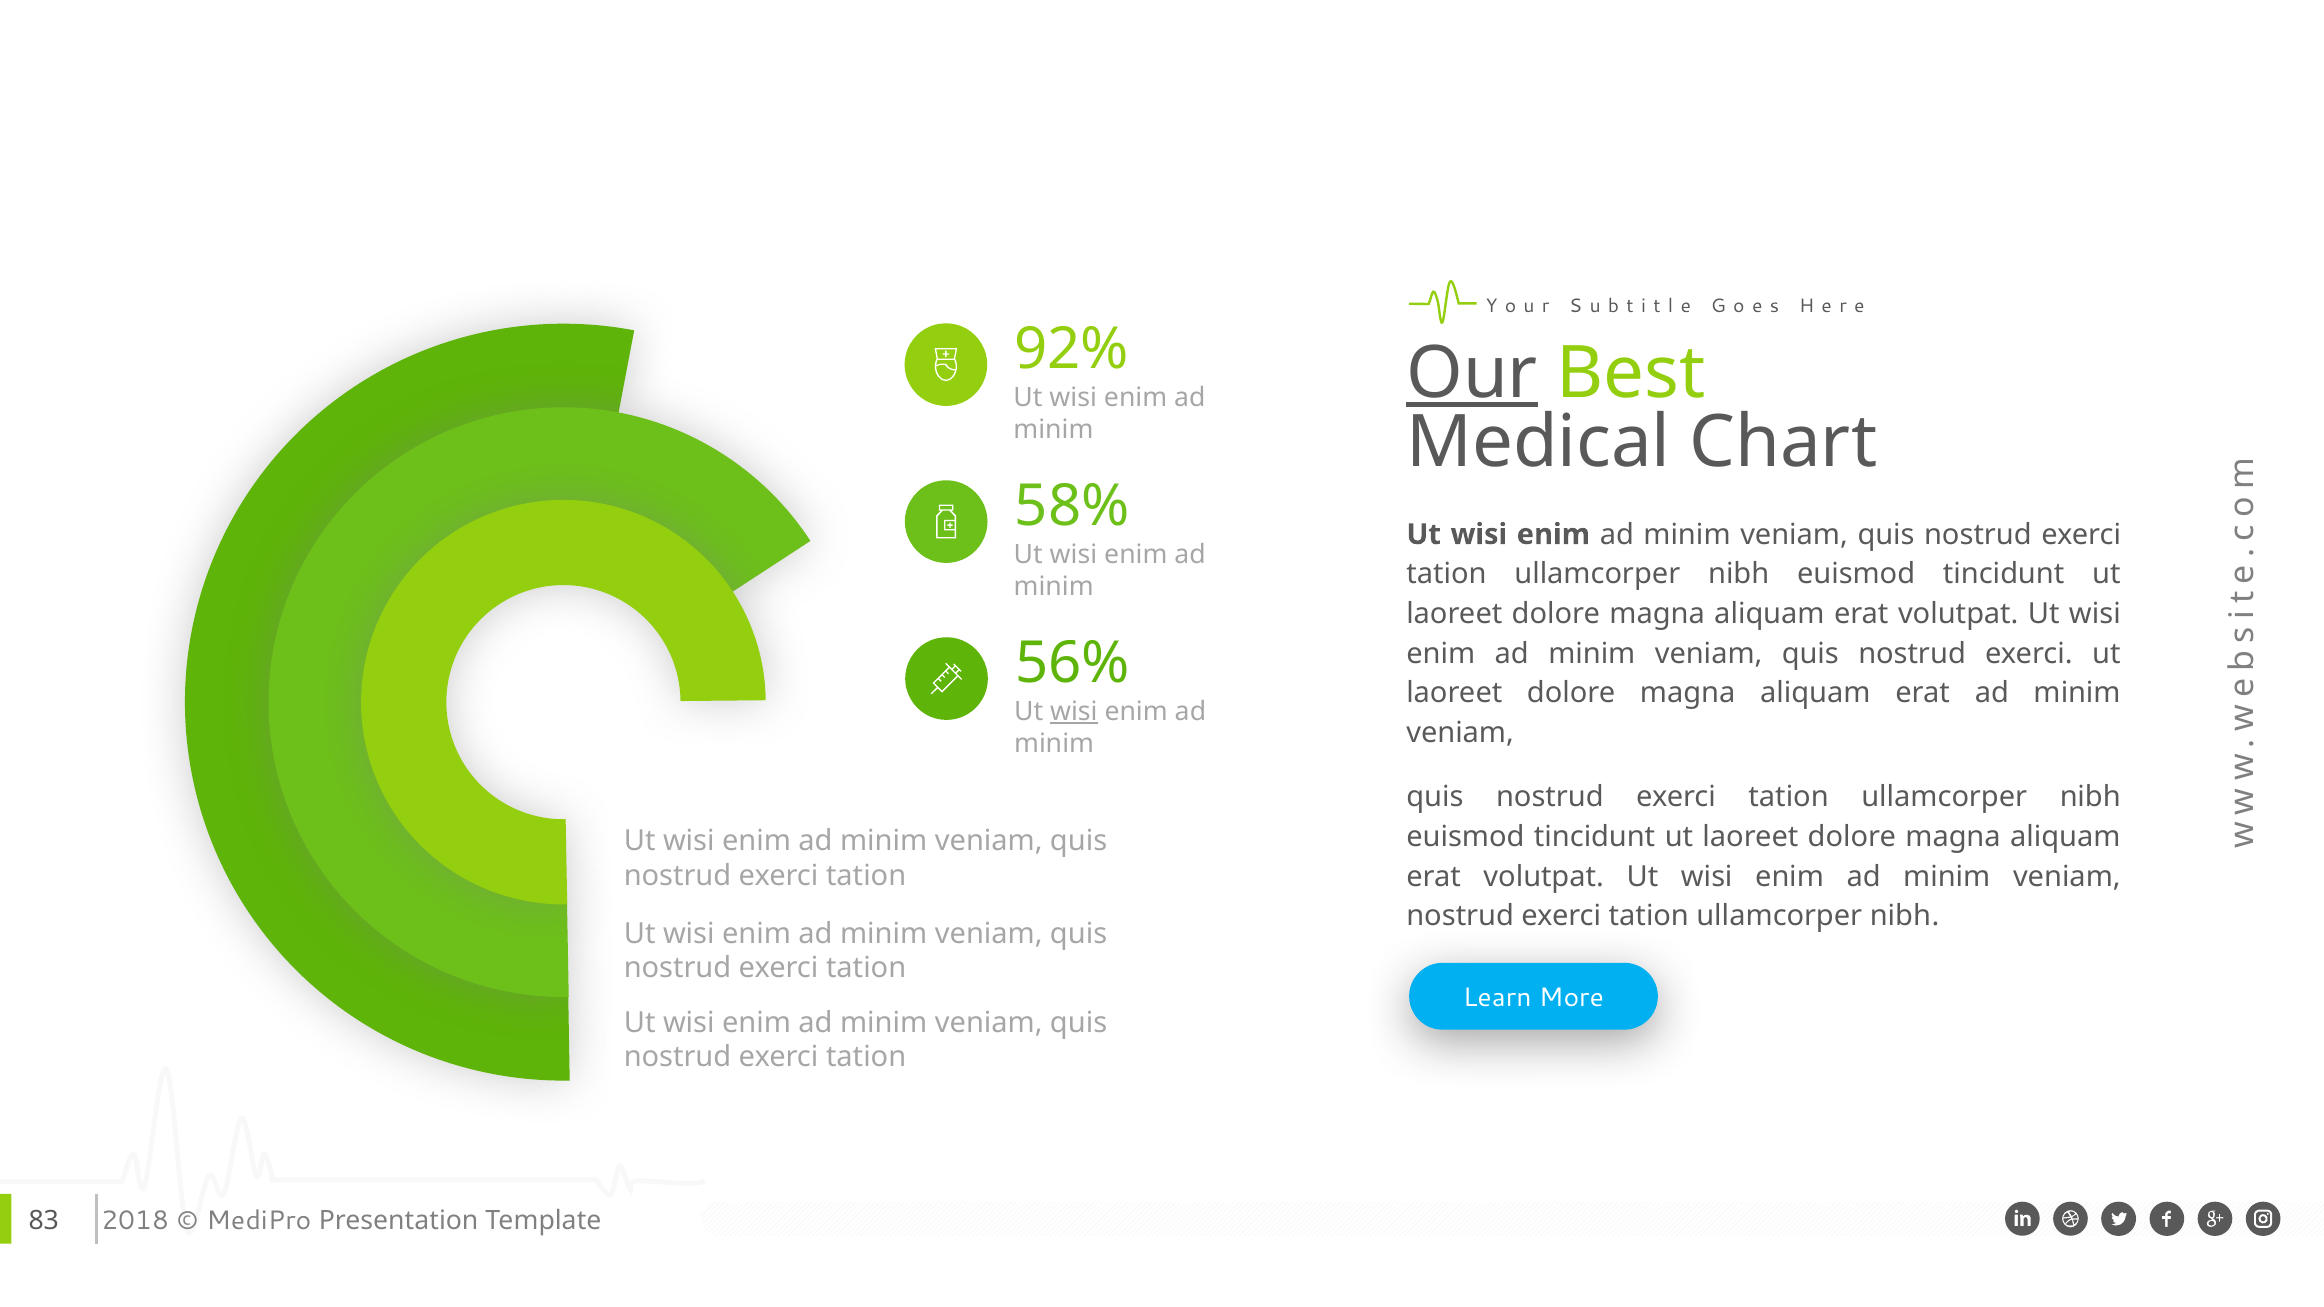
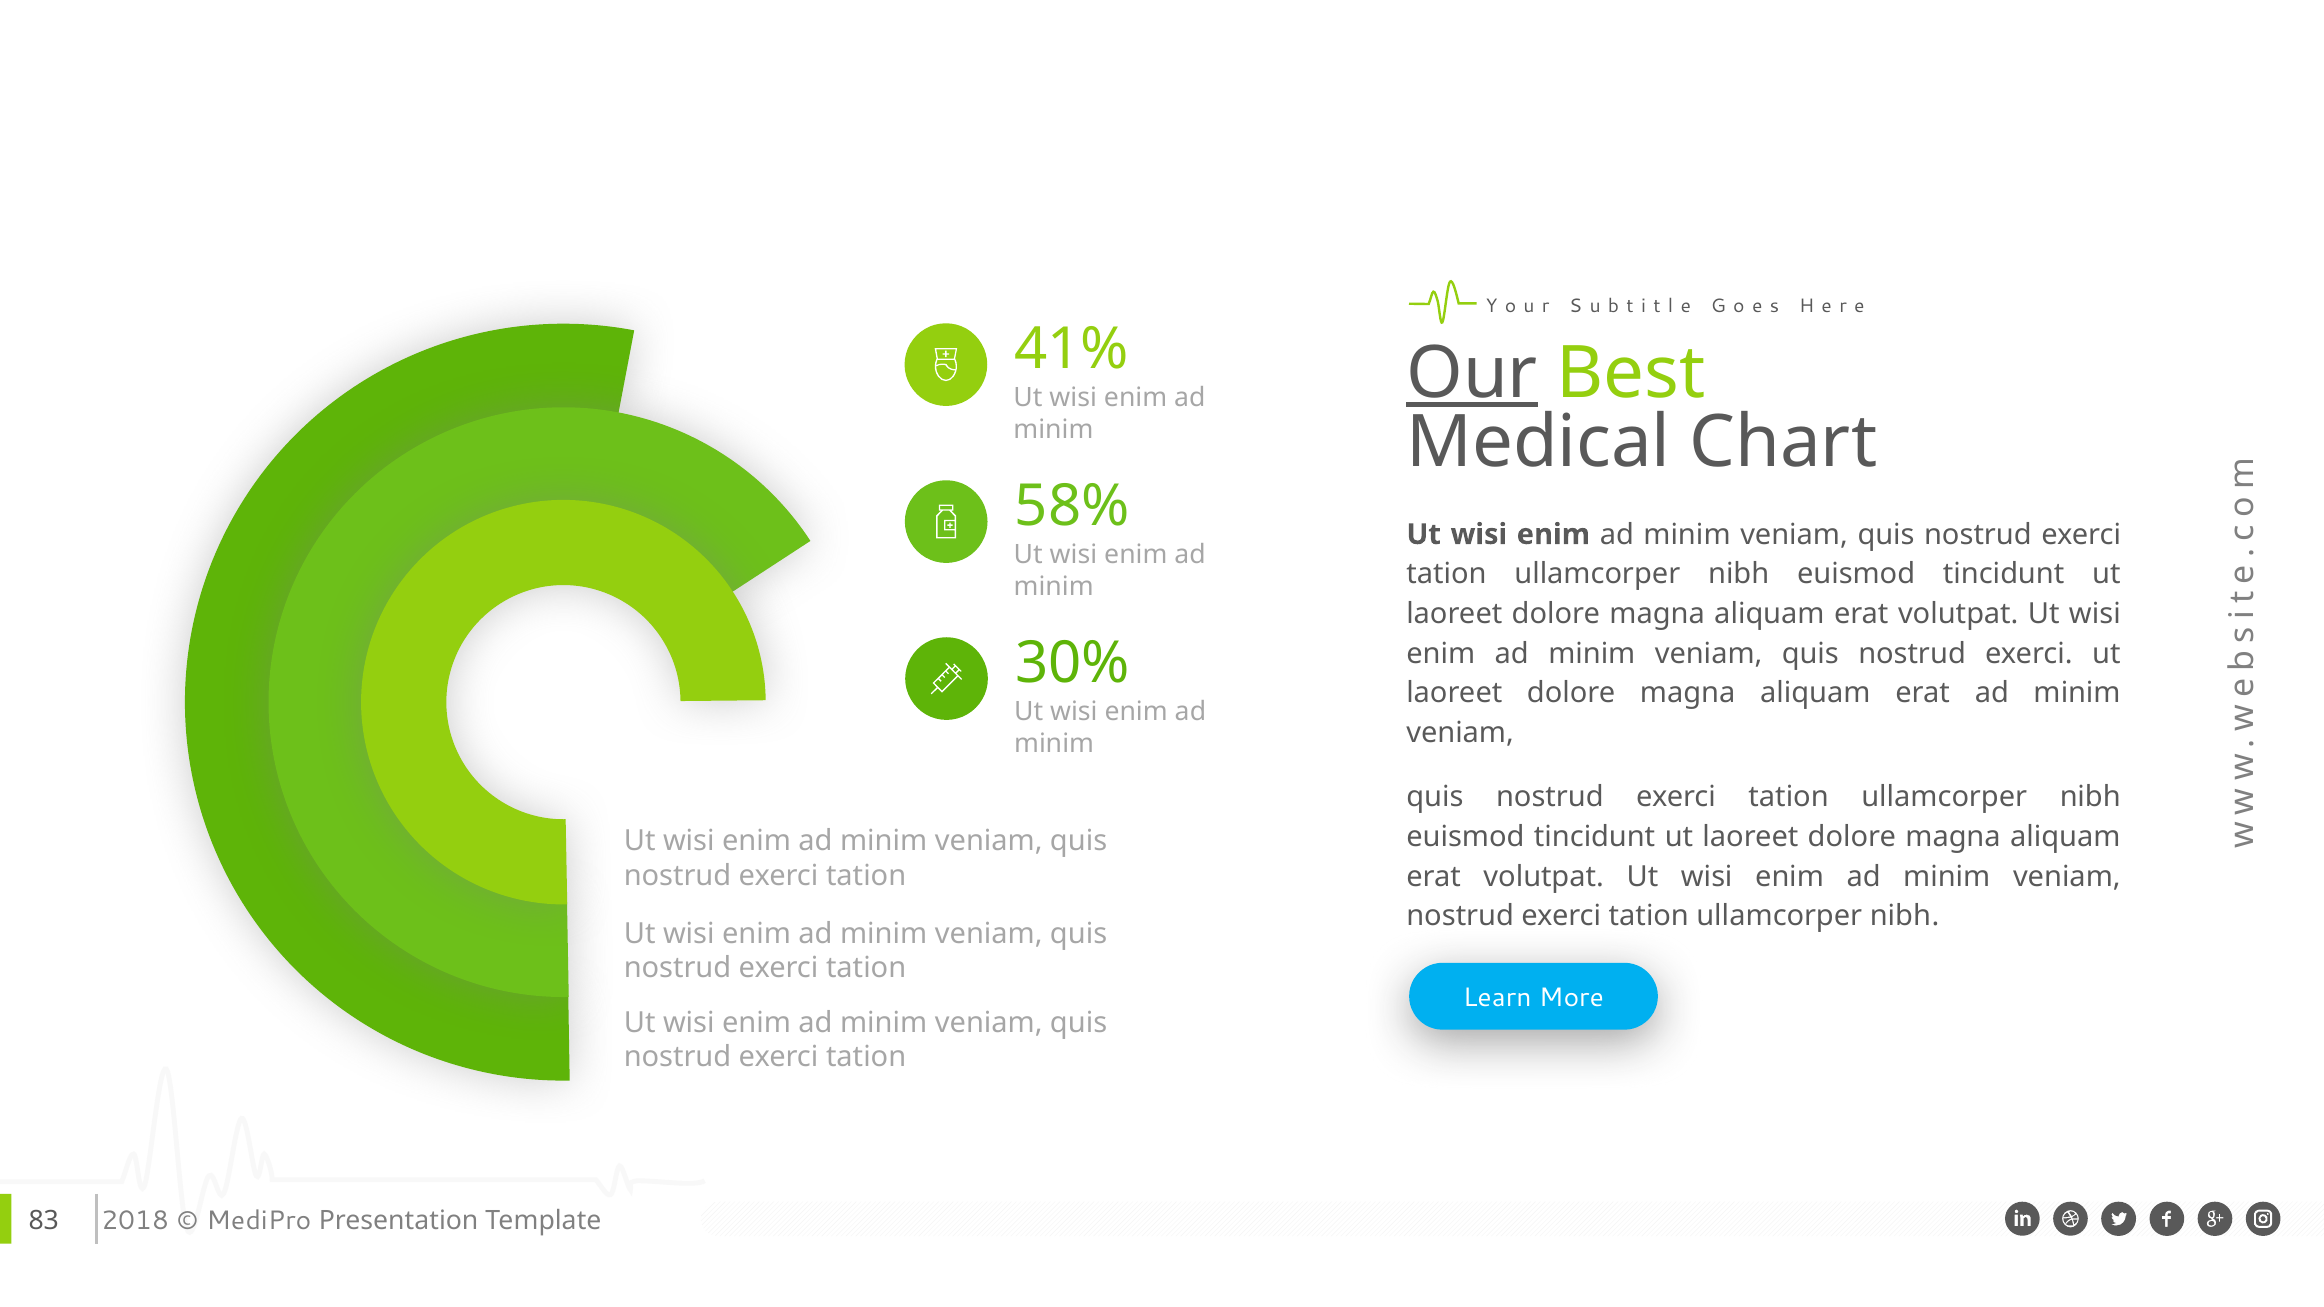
92%: 92% -> 41%
56%: 56% -> 30%
wisi at (1074, 712) underline: present -> none
